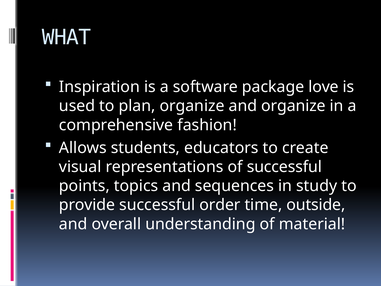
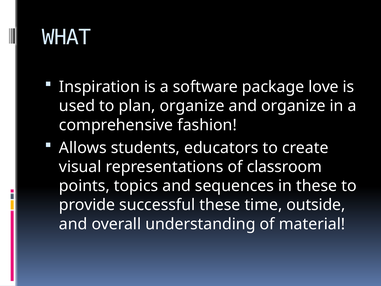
of successful: successful -> classroom
in study: study -> these
successful order: order -> these
